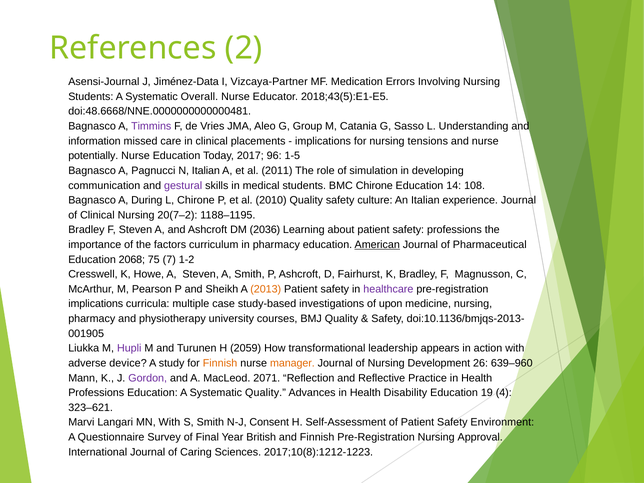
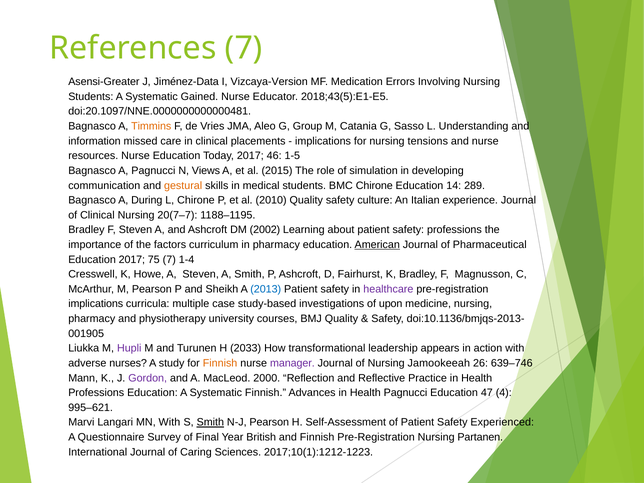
References 2: 2 -> 7
Asensi-Journal: Asensi-Journal -> Asensi-Greater
Vizcaya-Partner: Vizcaya-Partner -> Vizcaya-Version
Overall: Overall -> Gained
doi:48.6668/NNE.0000000000000481: doi:48.6668/NNE.0000000000000481 -> doi:20.1097/NNE.0000000000000481
Timmins colour: purple -> orange
potentially: potentially -> resources
96: 96 -> 46
N Italian: Italian -> Views
2011: 2011 -> 2015
gestural colour: purple -> orange
108: 108 -> 289
20(7–2: 20(7–2 -> 20(7–7
2036: 2036 -> 2002
Education 2068: 2068 -> 2017
1-2: 1-2 -> 1-4
2013 colour: orange -> blue
2059: 2059 -> 2033
device: device -> nurses
manager colour: orange -> purple
Development: Development -> Jamookeeah
639–960: 639–960 -> 639–746
2071: 2071 -> 2000
Systematic Quality: Quality -> Finnish
Health Disability: Disability -> Pagnucci
19: 19 -> 47
323–621: 323–621 -> 995–621
Smith at (210, 422) underline: none -> present
N-J Consent: Consent -> Pearson
Environment: Environment -> Experienced
Approval: Approval -> Partanen
2017;10(8):1212-1223: 2017;10(8):1212-1223 -> 2017;10(1):1212-1223
